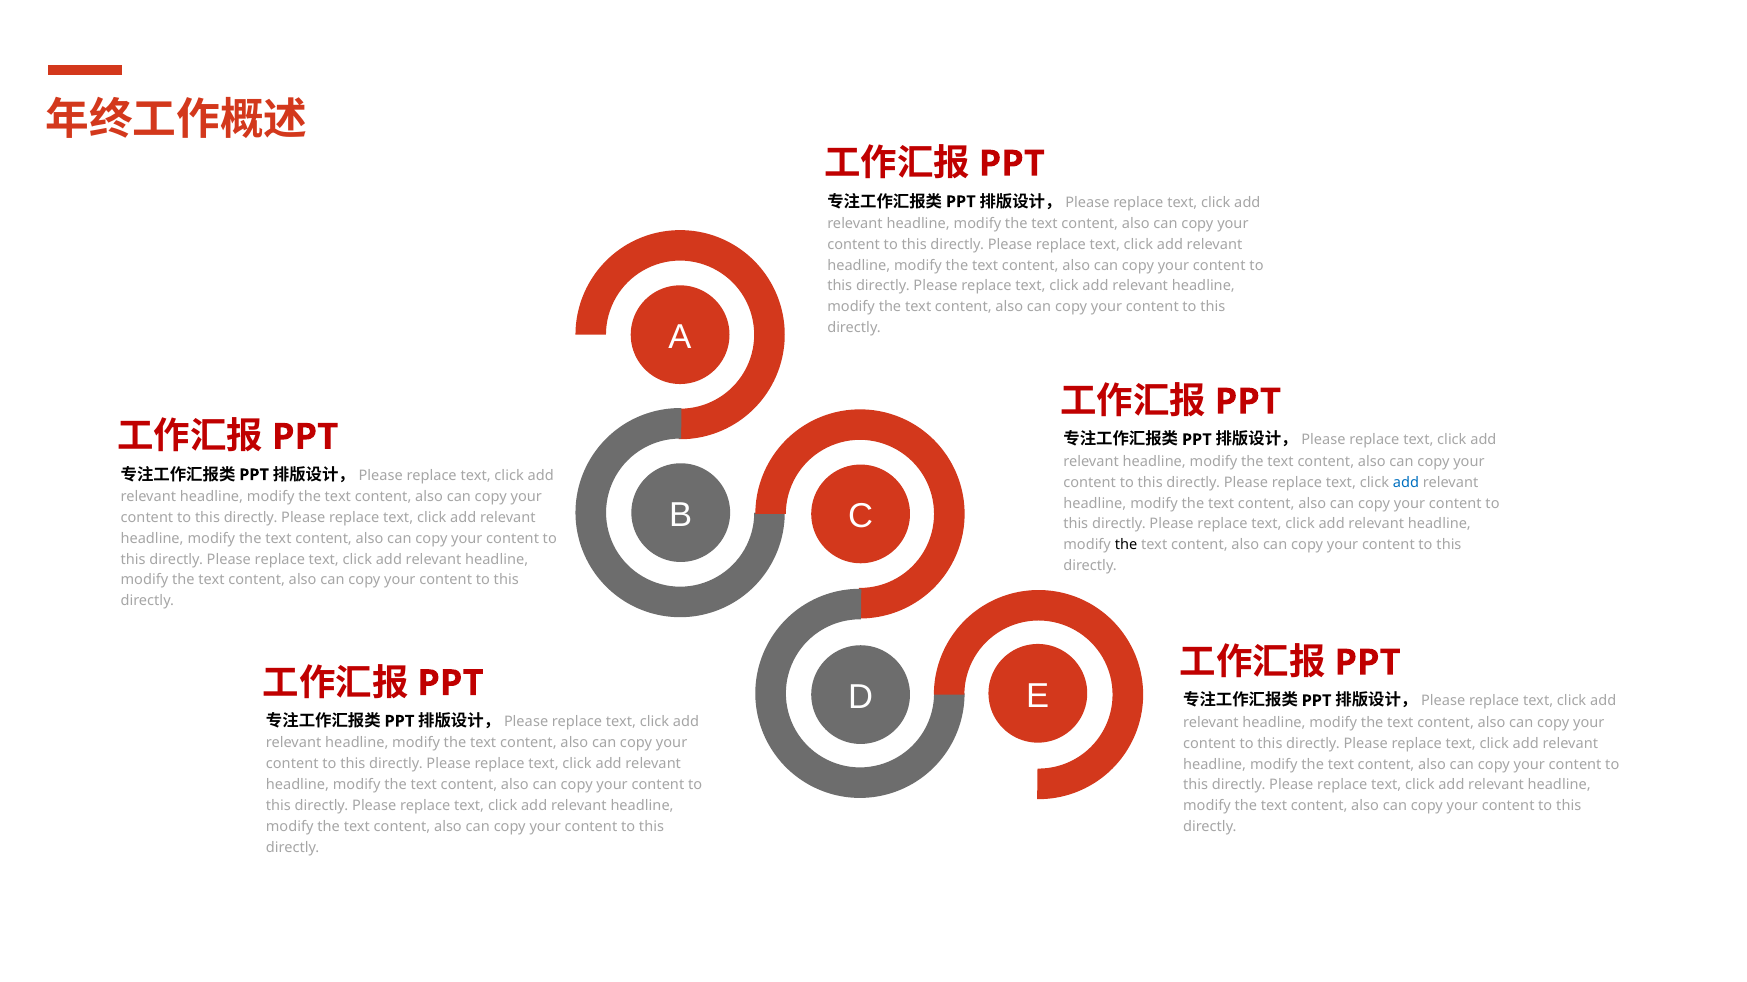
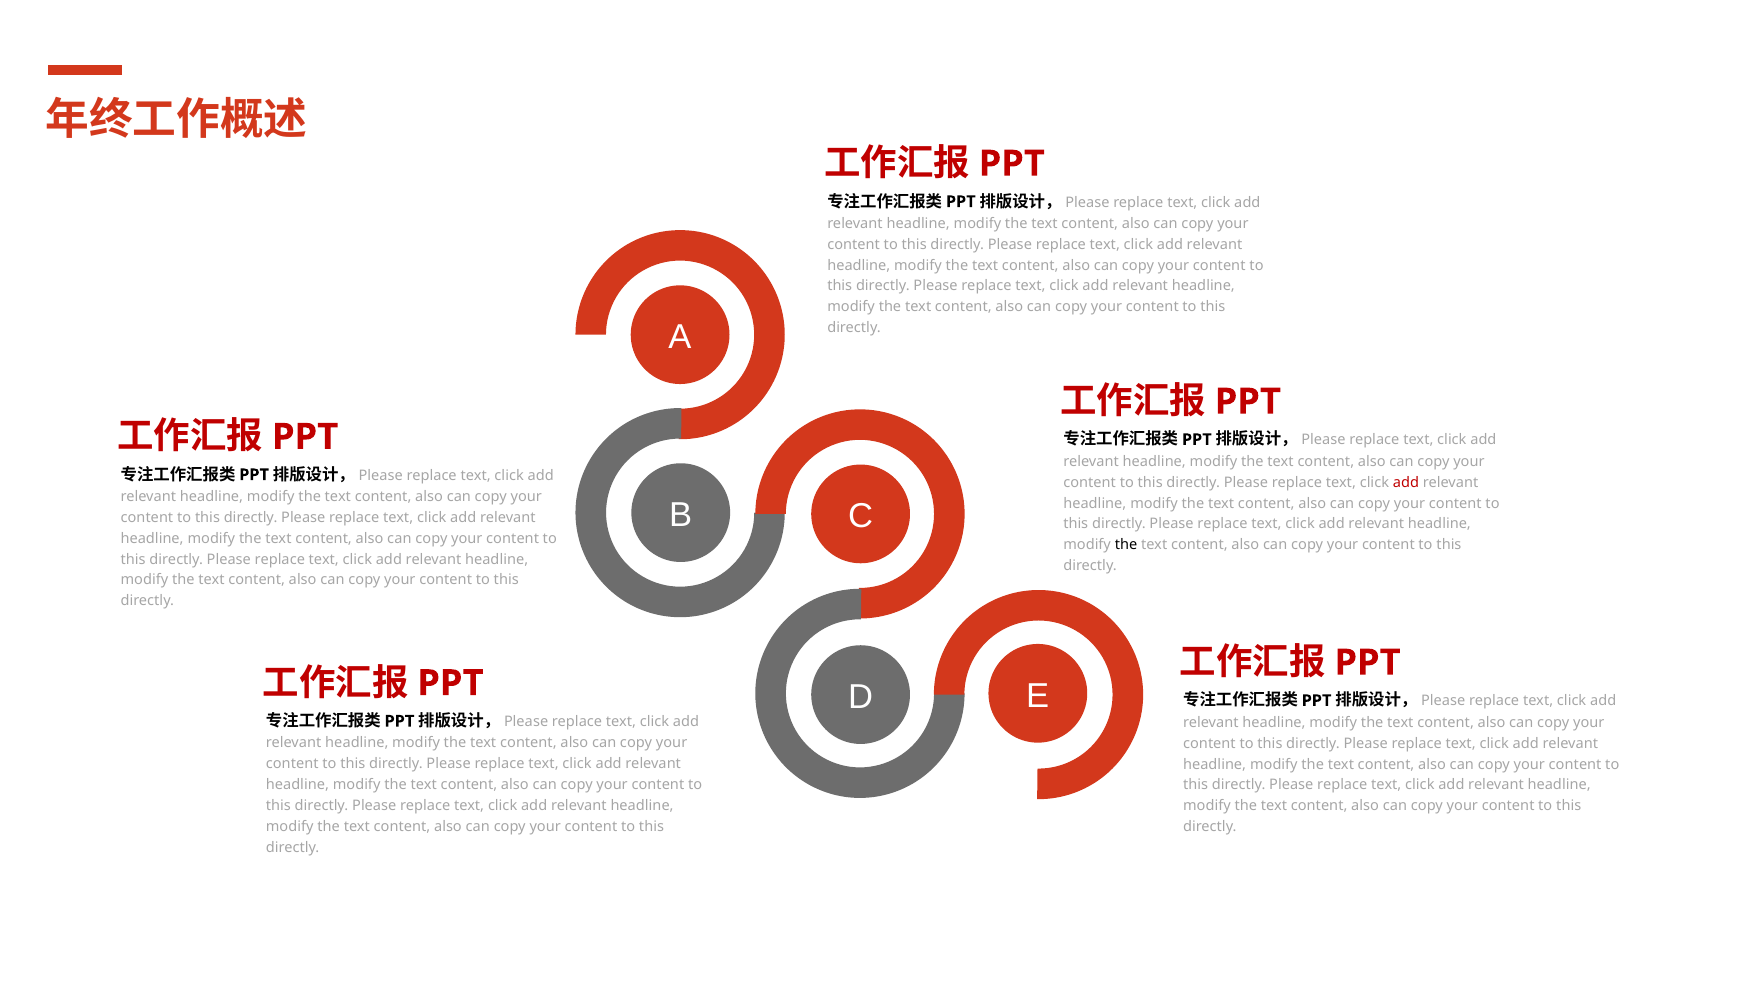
add at (1406, 483) colour: blue -> red
